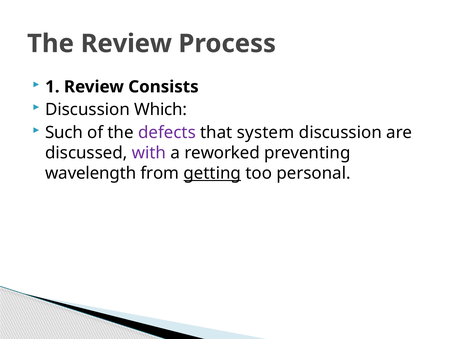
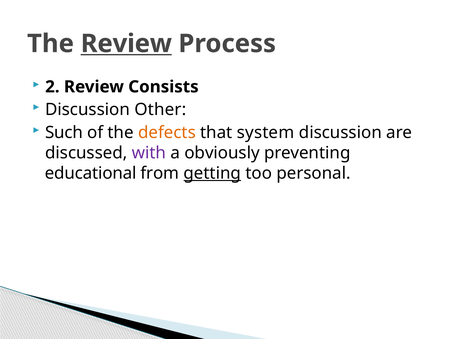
Review at (126, 44) underline: none -> present
1: 1 -> 2
Which: Which -> Other
defects colour: purple -> orange
reworked: reworked -> obviously
wavelength: wavelength -> educational
